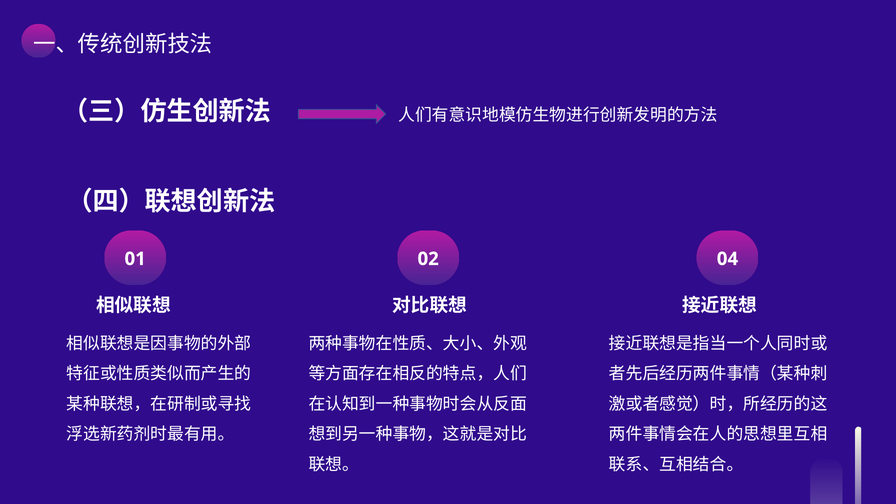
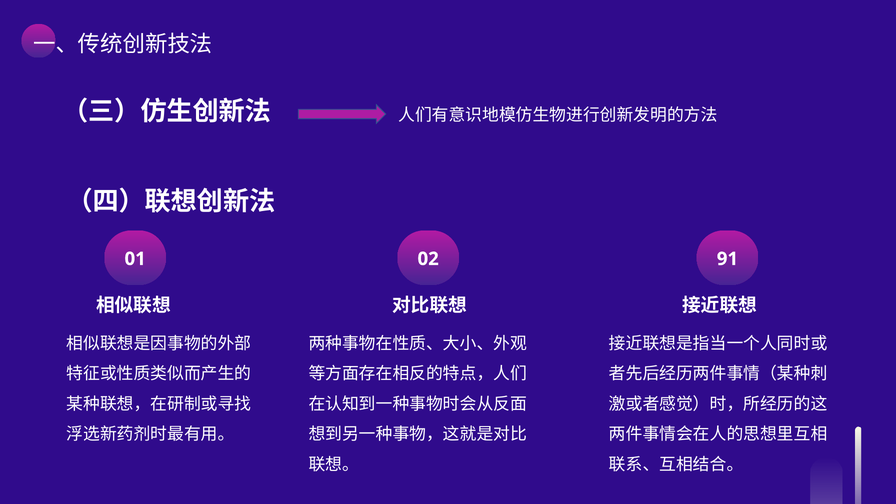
04: 04 -> 91
